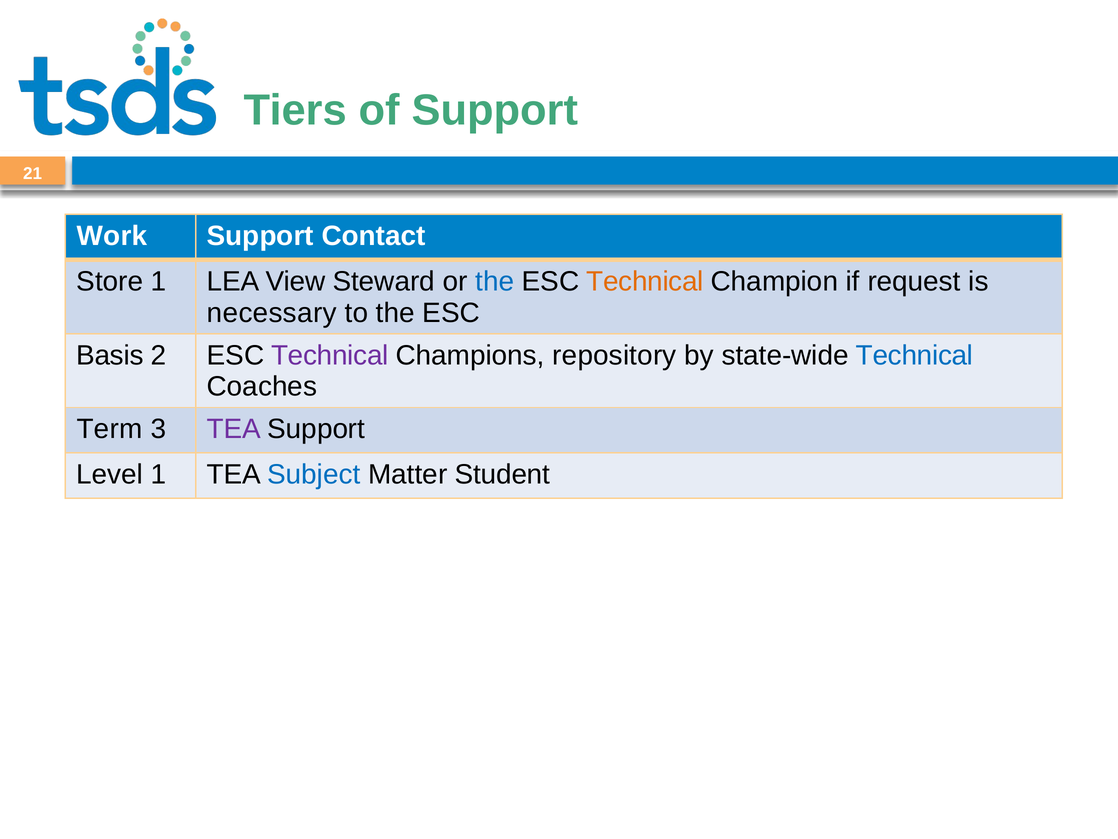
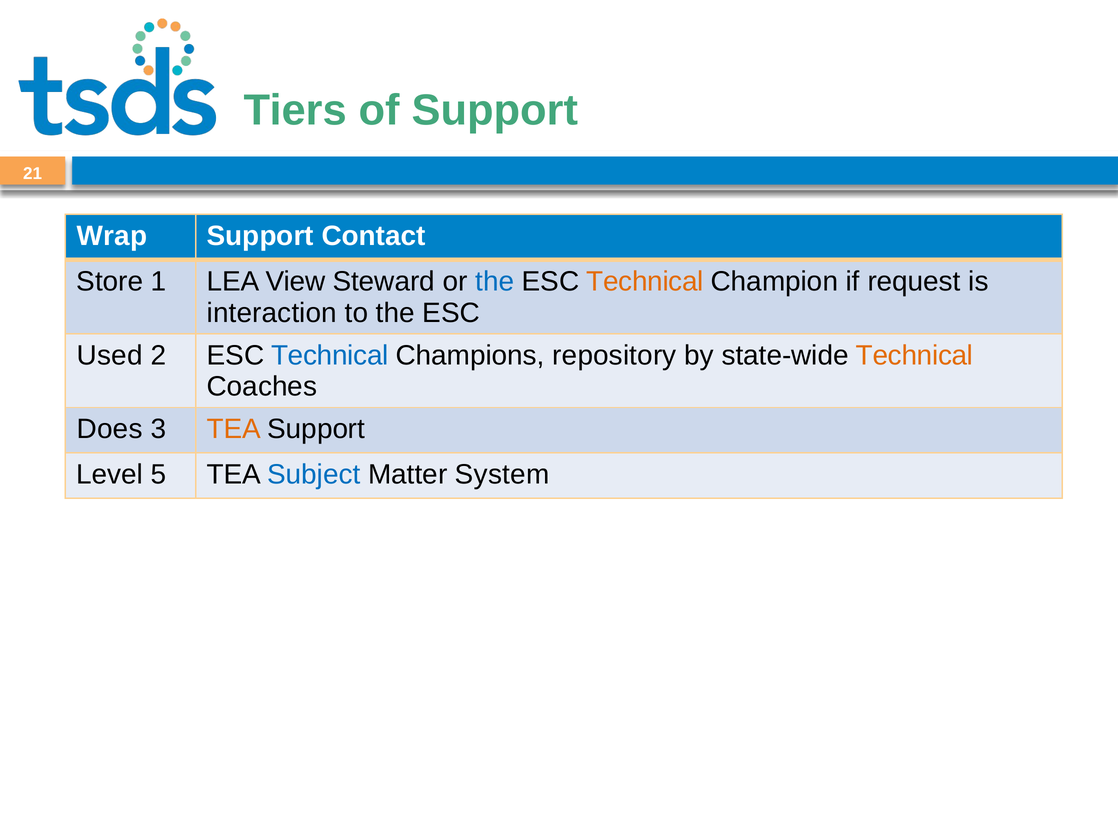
Work: Work -> Wrap
necessary: necessary -> interaction
Basis: Basis -> Used
Technical at (330, 355) colour: purple -> blue
Technical at (915, 355) colour: blue -> orange
Term: Term -> Does
TEA at (234, 429) colour: purple -> orange
Level 1: 1 -> 5
Student: Student -> System
